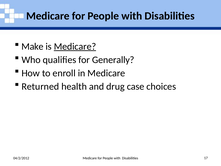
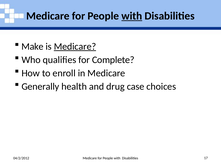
with at (132, 16) underline: none -> present
Generally: Generally -> Complete
Returned: Returned -> Generally
